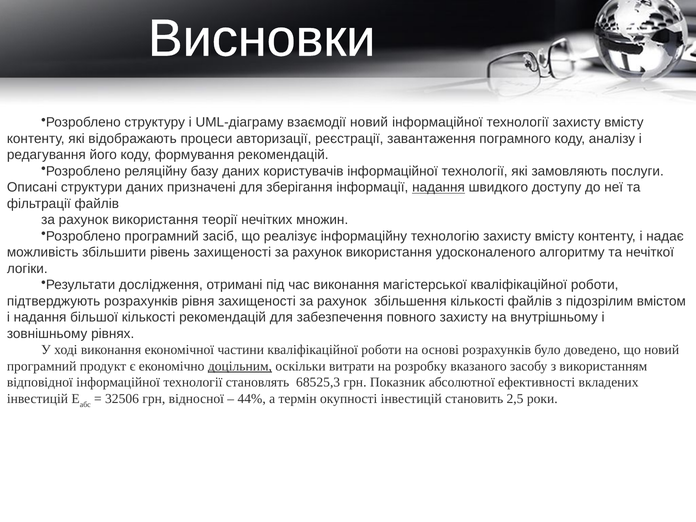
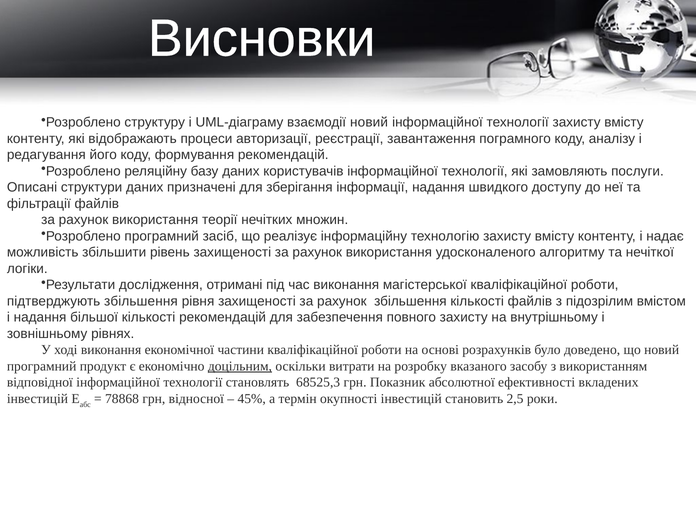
надання at (438, 187) underline: present -> none
підтверджують розрахунків: розрахунків -> збільшення
32506: 32506 -> 78868
44%: 44% -> 45%
